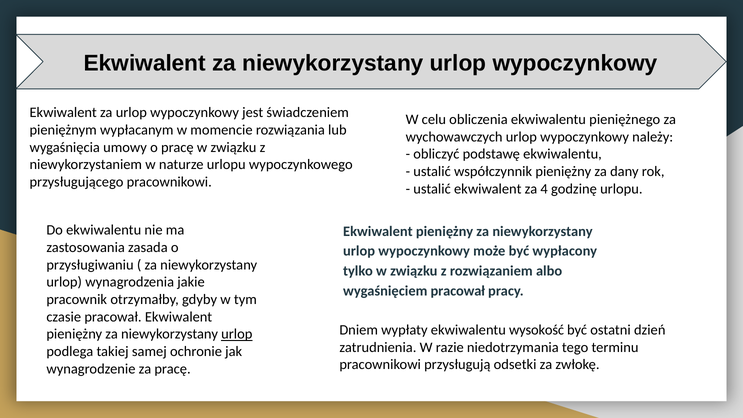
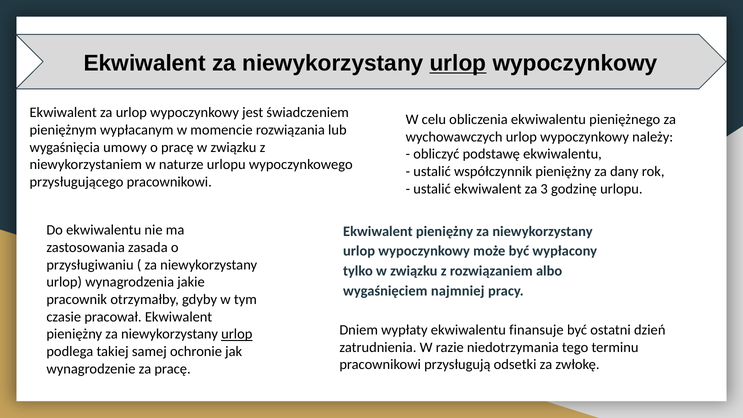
urlop at (458, 63) underline: none -> present
4: 4 -> 3
wygaśnięciem pracował: pracował -> najmniej
wysokość: wysokość -> finansuje
